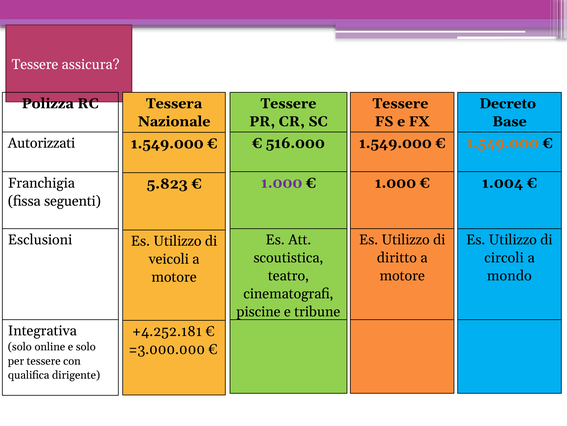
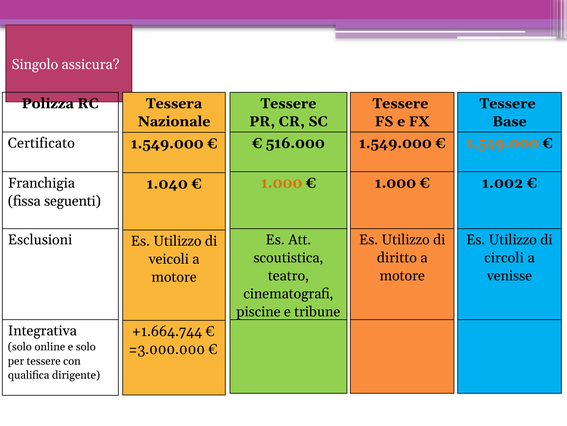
Tessere at (35, 64): Tessere -> Singolo
Decreto at (508, 103): Decreto -> Tessere
Autorizzati: Autorizzati -> Certificato
1.000 at (282, 183) colour: purple -> orange
1.004: 1.004 -> 1.002
5.823: 5.823 -> 1.040
mondo: mondo -> venisse
+4.252.181: +4.252.181 -> +1.664.744
